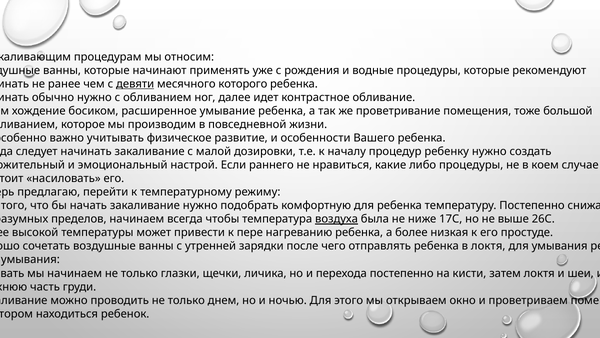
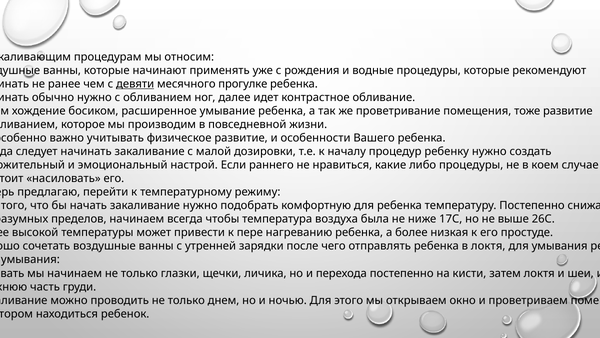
которого: которого -> прогулке
тоже большой: большой -> развитие
воздуха underline: present -> none
